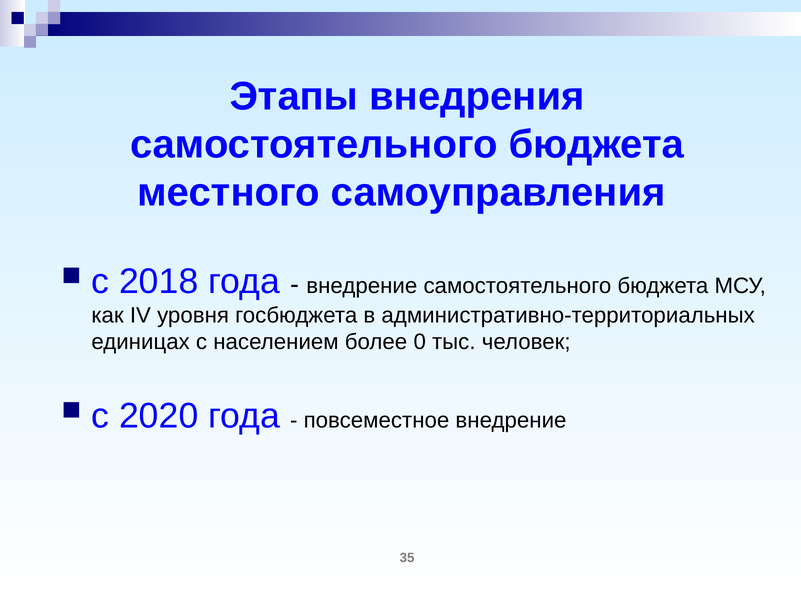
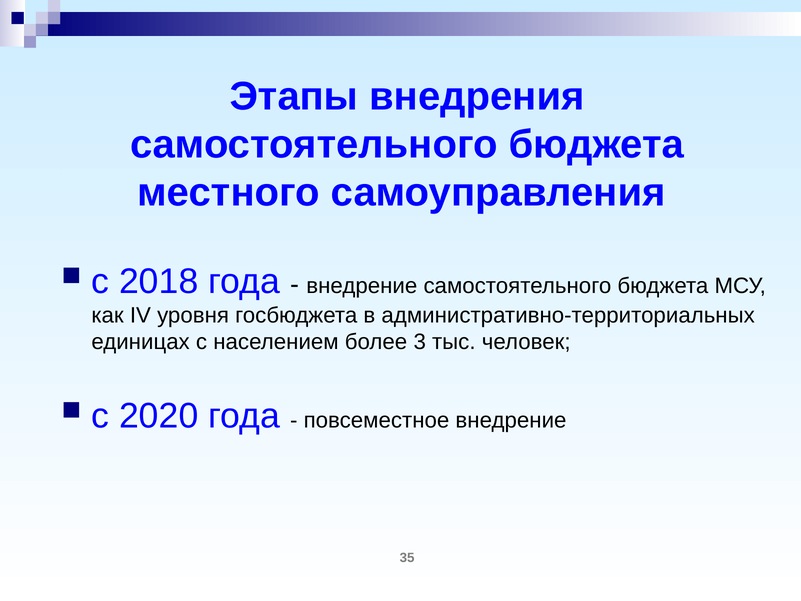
0: 0 -> 3
